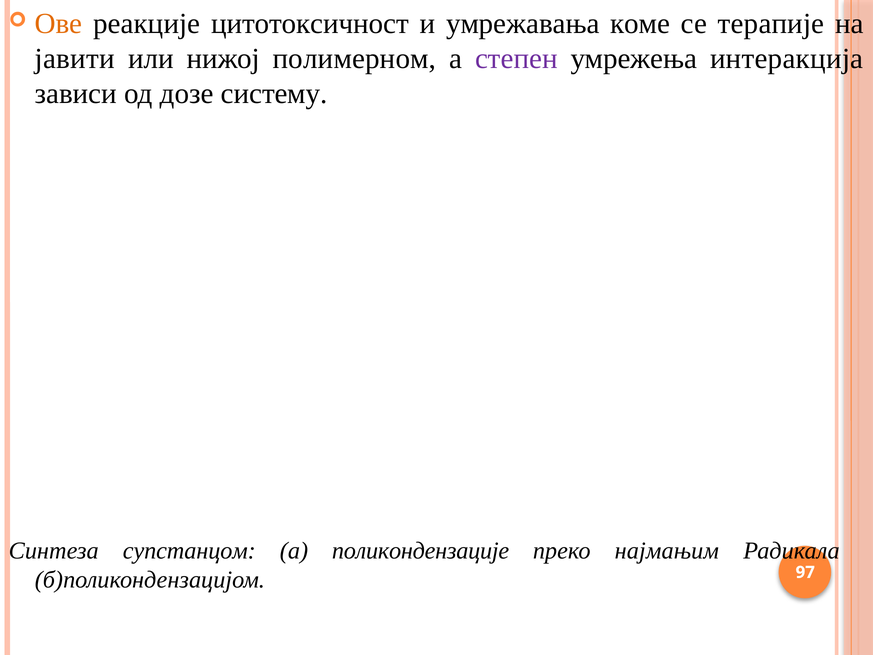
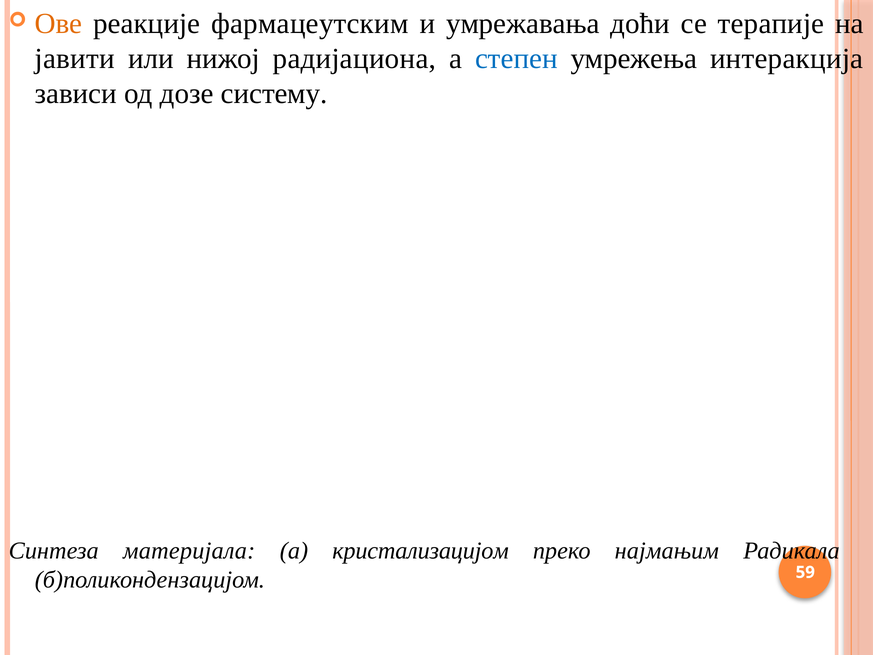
цитотоксичност: цитотоксичност -> фармацеутским
коме: коме -> доћи
полимерном: полимерном -> радијациона
степен colour: purple -> blue
супстанцом: супстанцом -> материјала
поликондензације: поликондензације -> кристализацијом
97: 97 -> 59
